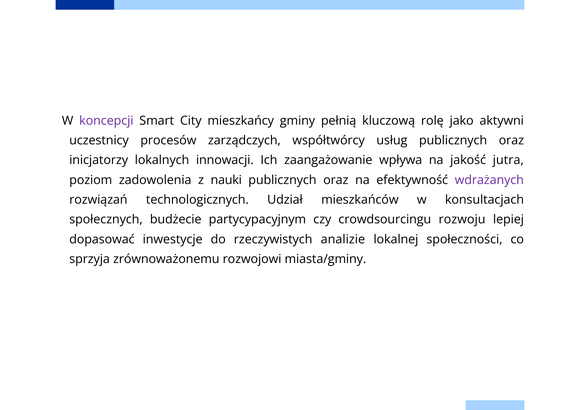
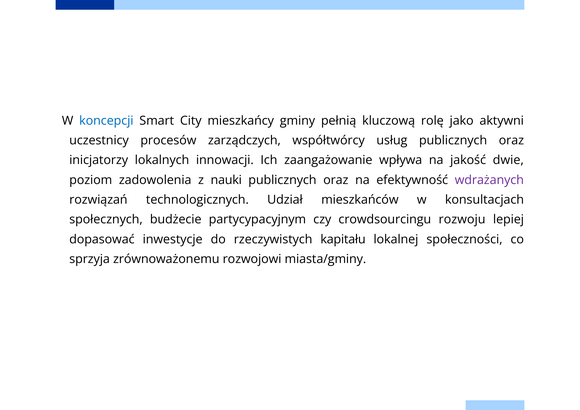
koncepcji colour: purple -> blue
jutra: jutra -> dwie
analizie: analizie -> kapitału
